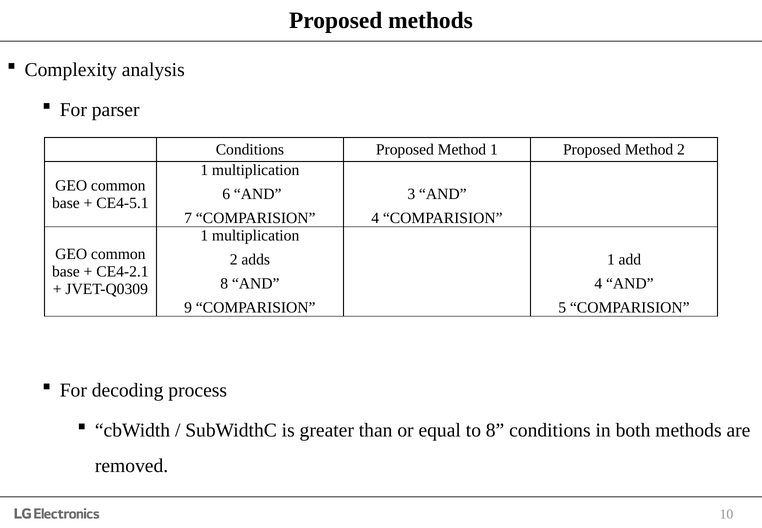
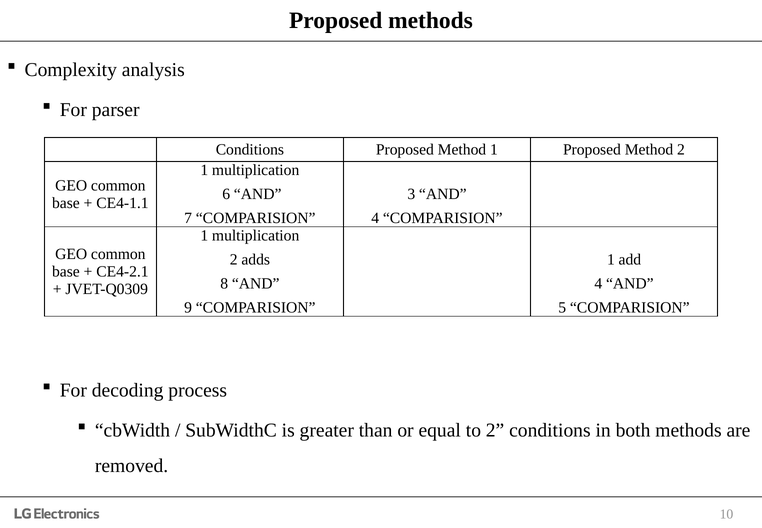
CE4-5.1: CE4-5.1 -> CE4-1.1
to 8: 8 -> 2
